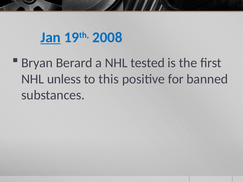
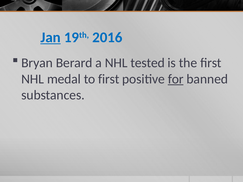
2008: 2008 -> 2016
unless: unless -> medal
to this: this -> first
for underline: none -> present
